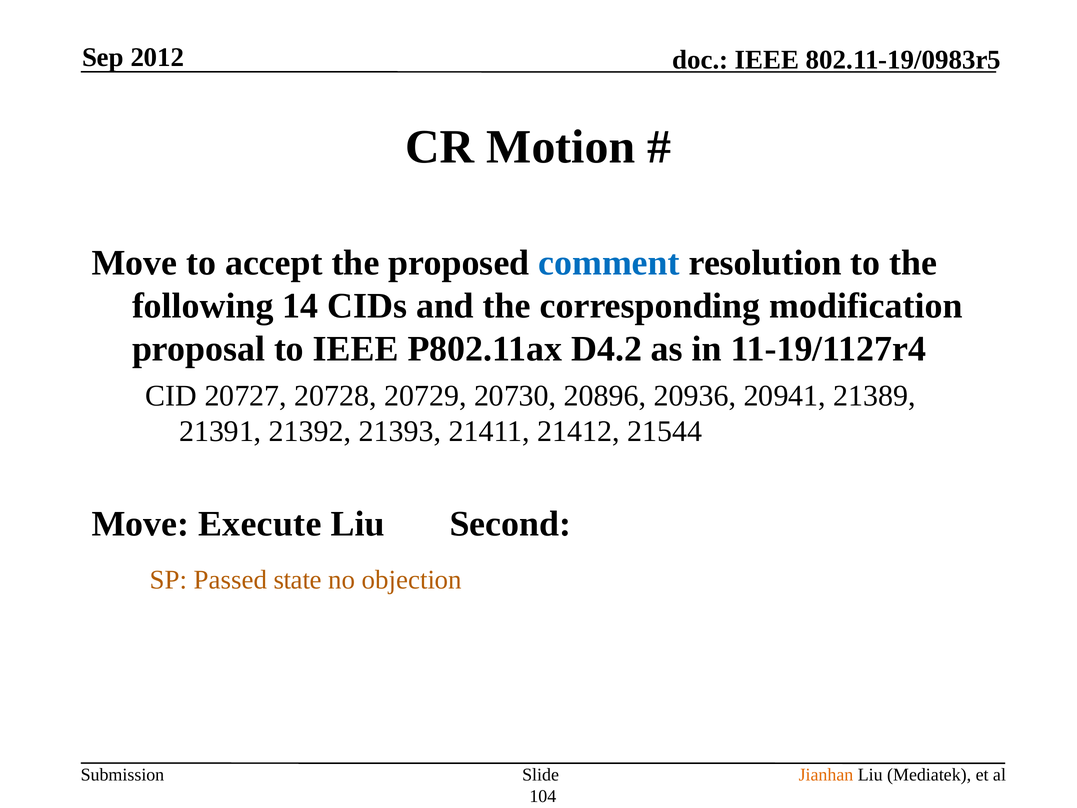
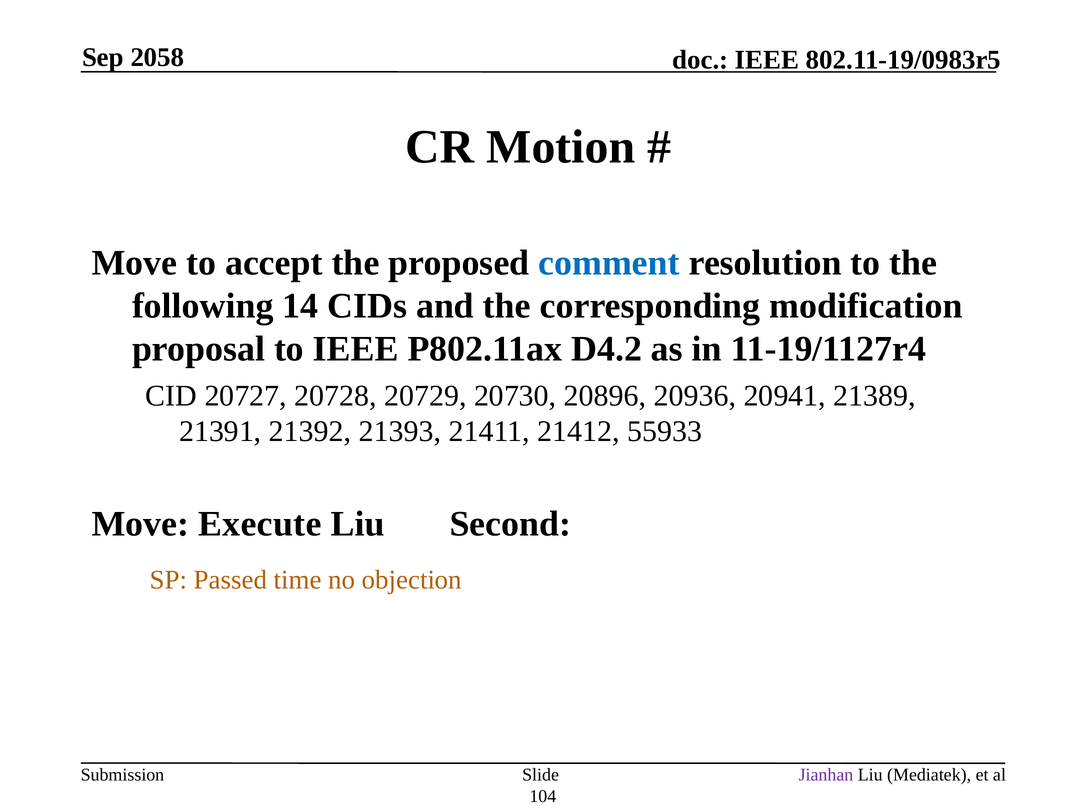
2012: 2012 -> 2058
21544: 21544 -> 55933
state: state -> time
Jianhan colour: orange -> purple
